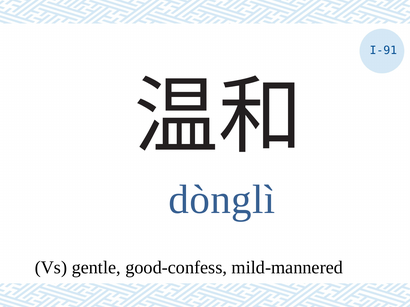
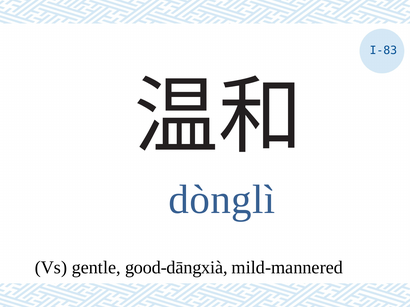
I-91: I-91 -> I-83
good-confess: good-confess -> good-dāngxià
